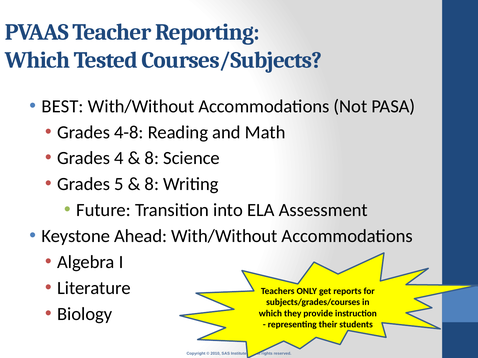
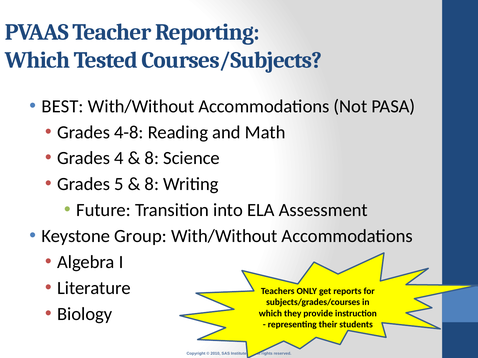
Ahead: Ahead -> Group
